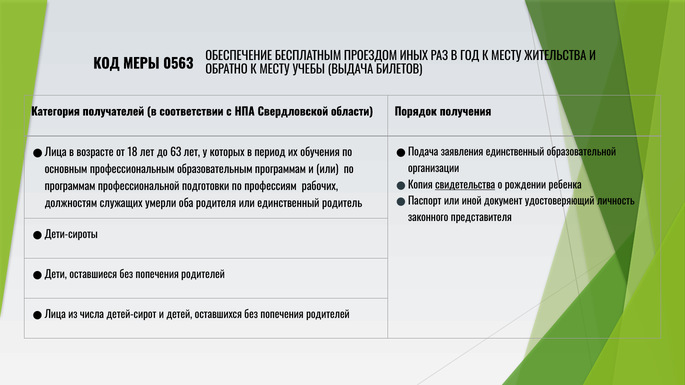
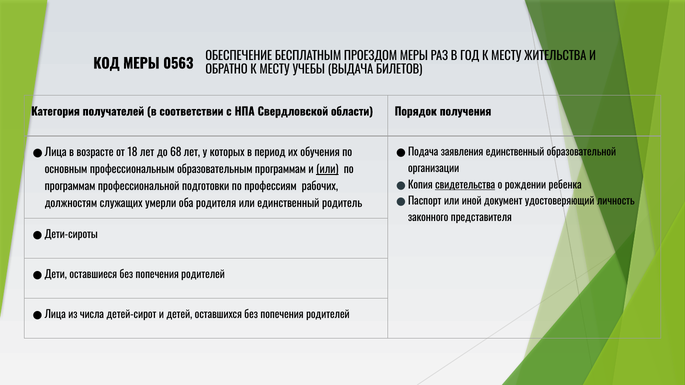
ПРОЕЗДОМ ИНЫХ: ИНЫХ -> МЕРЫ
63: 63 -> 68
или at (327, 170) underline: none -> present
